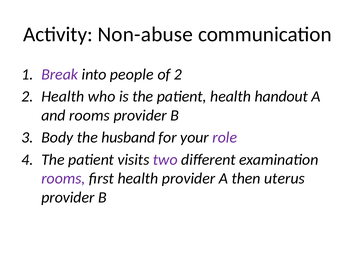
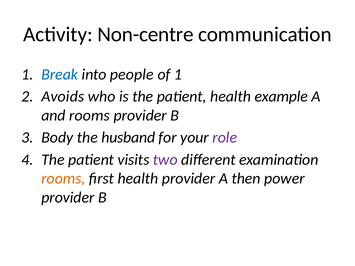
Non-abuse: Non-abuse -> Non-centre
Break colour: purple -> blue
of 2: 2 -> 1
Health at (63, 97): Health -> Avoids
handout: handout -> example
rooms at (63, 179) colour: purple -> orange
uterus: uterus -> power
